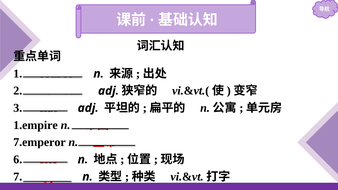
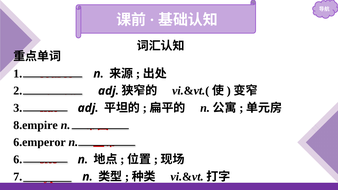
1.empire: 1.empire -> 8.empire
7.emperor: 7.emperor -> 6.emperor
